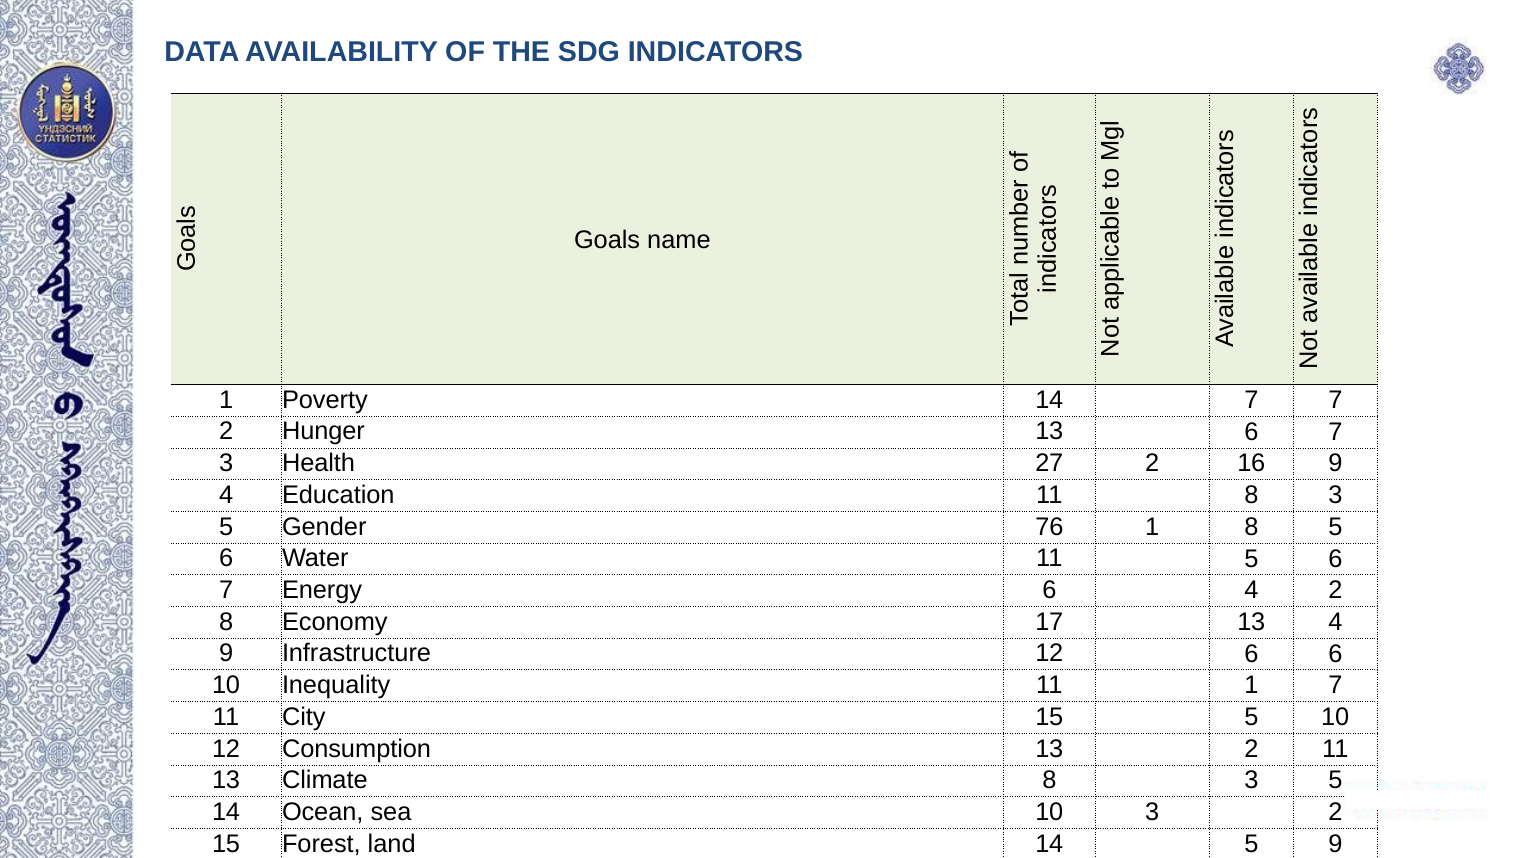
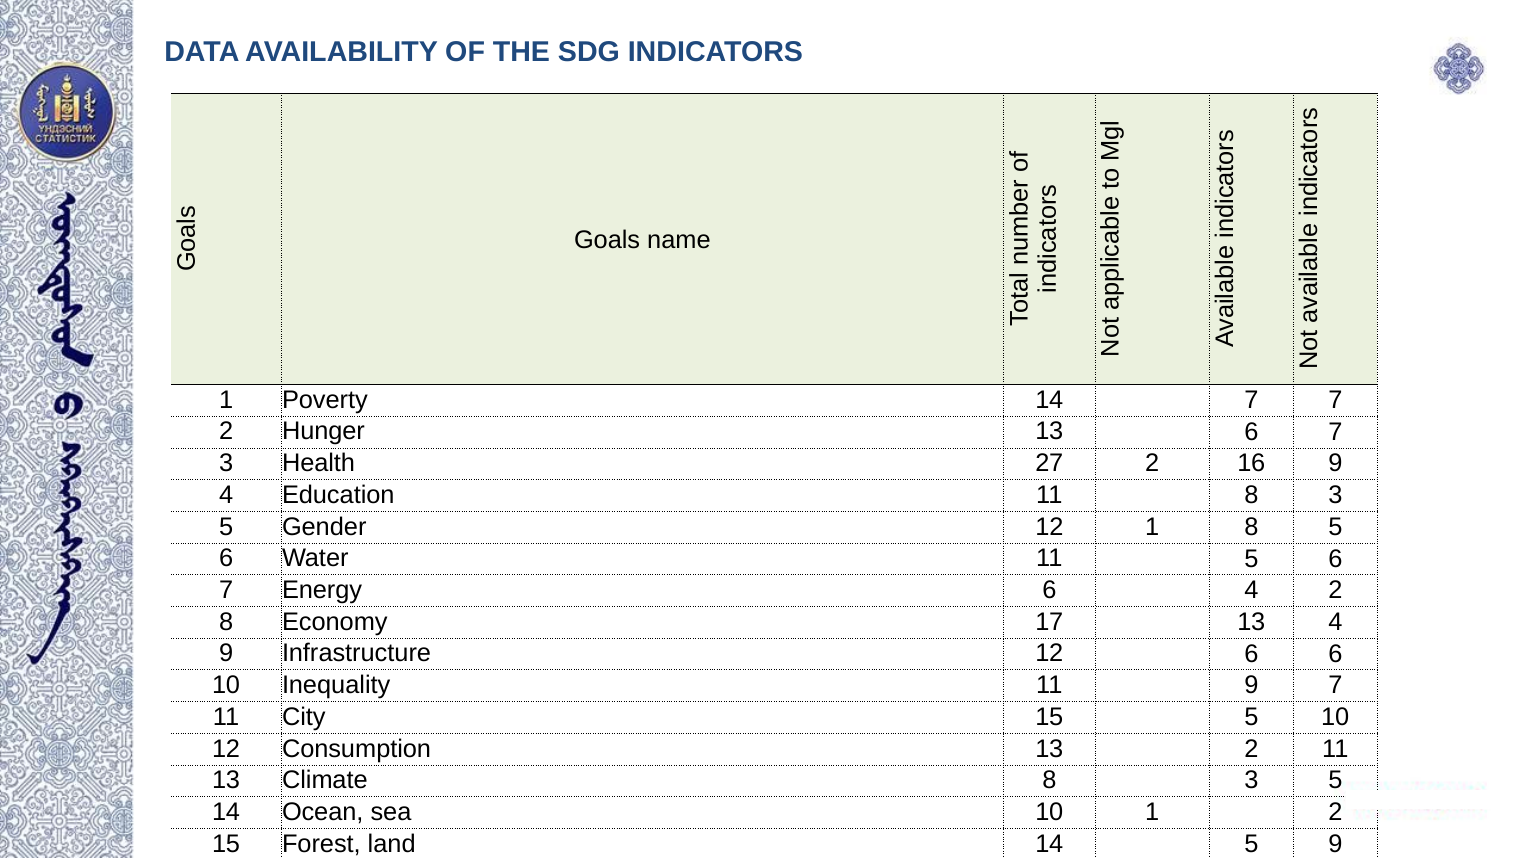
Gender 76: 76 -> 12
11 1: 1 -> 9
10 3: 3 -> 1
